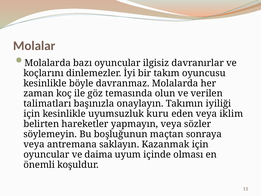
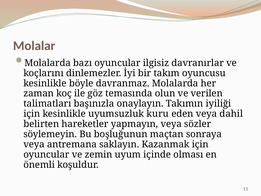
iklim: iklim -> dahil
daima: daima -> zemin
